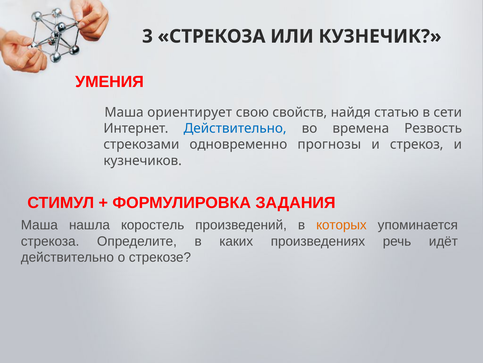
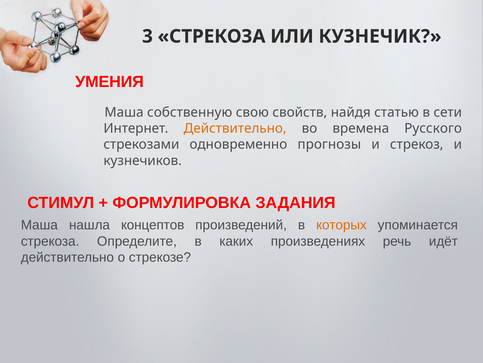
ориентирует: ориентирует -> собственную
Действительно at (235, 128) colour: blue -> orange
Резвость: Резвость -> Русского
коростель: коростель -> концептов
